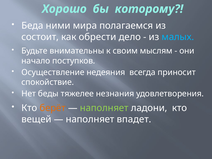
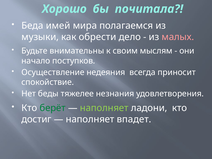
которому: которому -> почитала
ними: ними -> имей
состоит: состоит -> музыки
малых colour: light blue -> pink
берёт colour: orange -> green
вещей: вещей -> достиг
